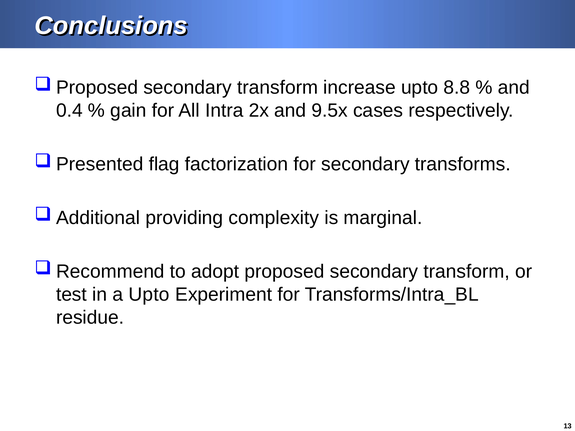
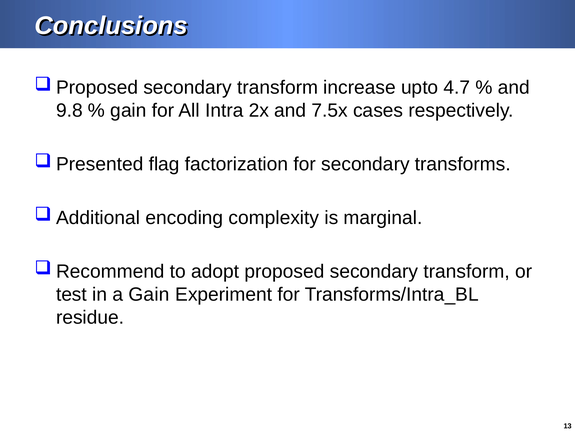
8.8: 8.8 -> 4.7
0.4: 0.4 -> 9.8
9.5x: 9.5x -> 7.5x
providing: providing -> encoding
a Upto: Upto -> Gain
